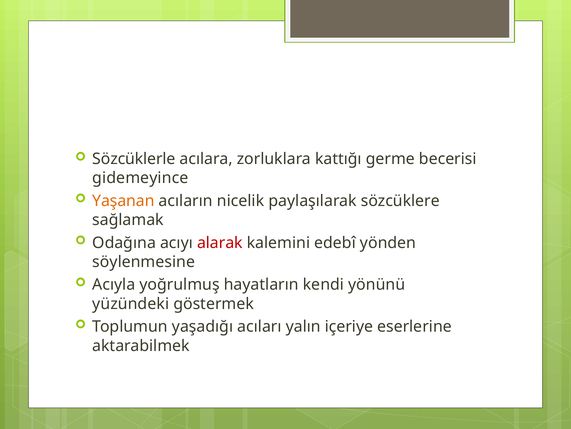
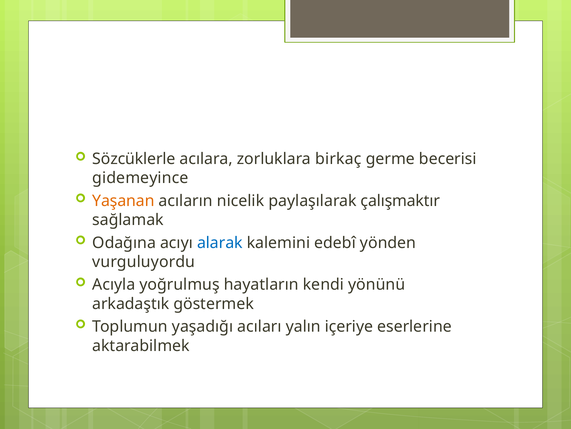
kattığı: kattığı -> birkaç
sözcüklere: sözcüklere -> çalışmaktır
alarak colour: red -> blue
söylenmesine: söylenmesine -> vurguluyordu
yüzündeki: yüzündeki -> arkadaştık
